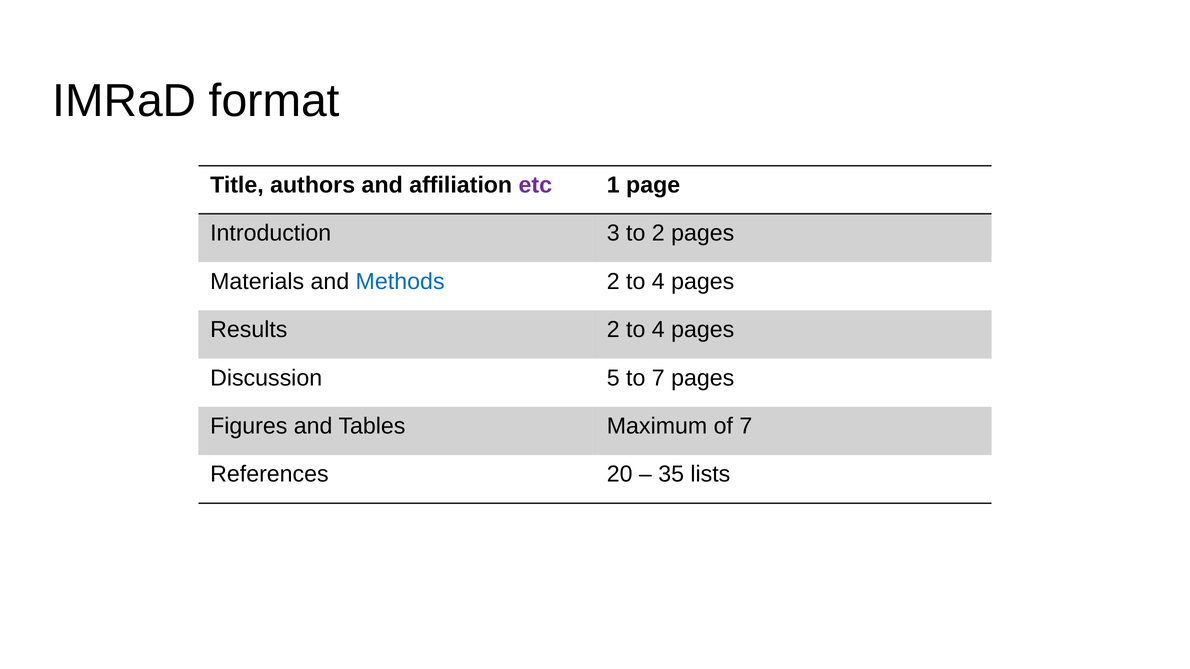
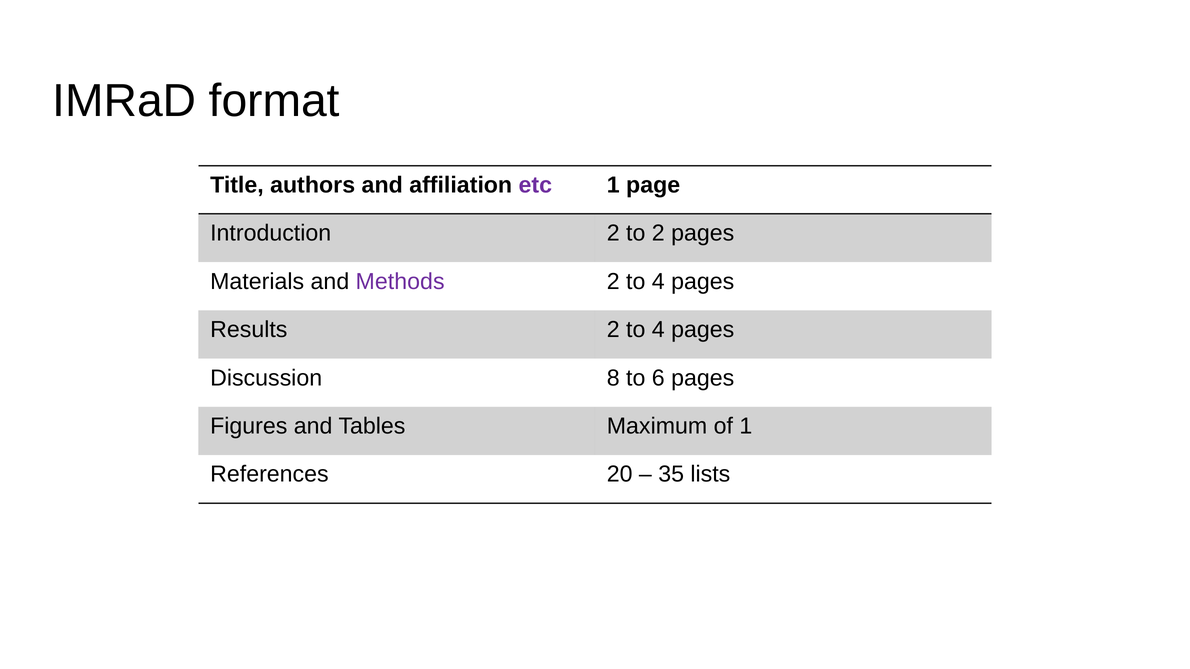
Introduction 3: 3 -> 2
Methods colour: blue -> purple
5: 5 -> 8
to 7: 7 -> 6
of 7: 7 -> 1
